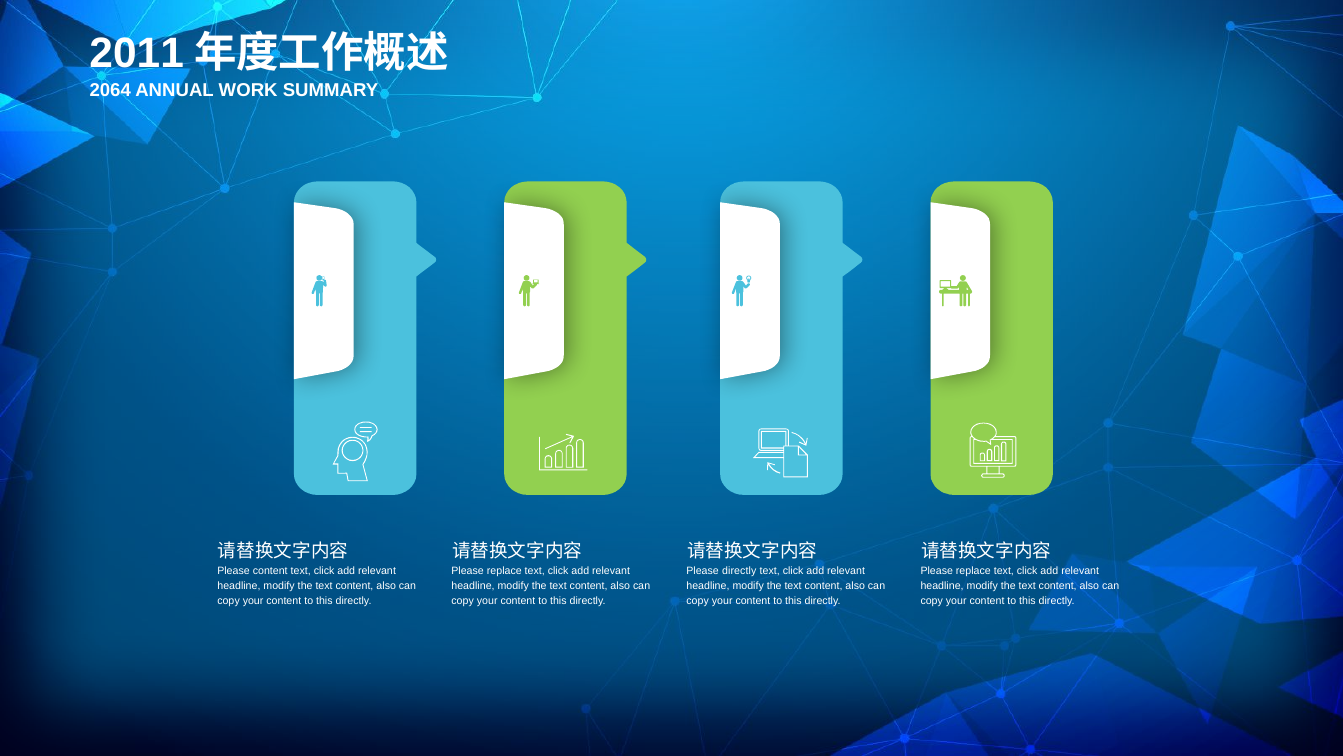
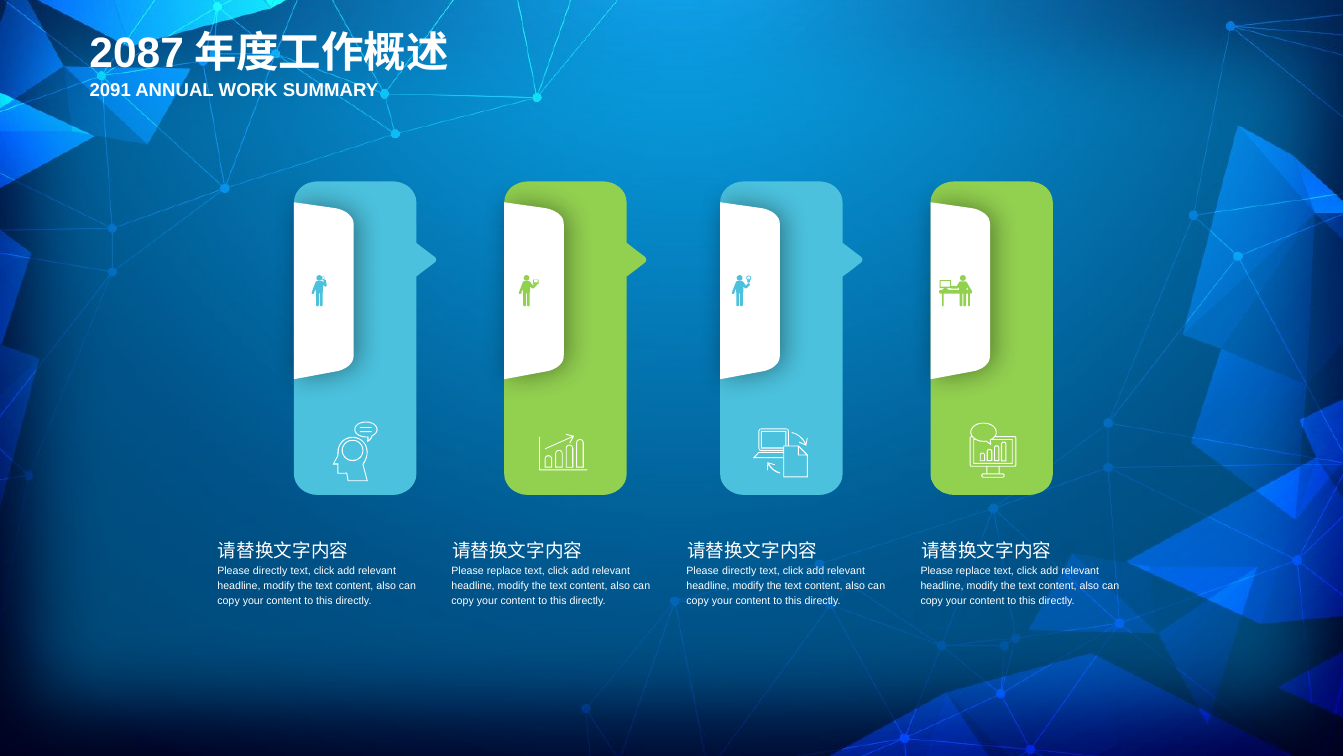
2011: 2011 -> 2087
2064: 2064 -> 2091
content at (270, 570): content -> directly
